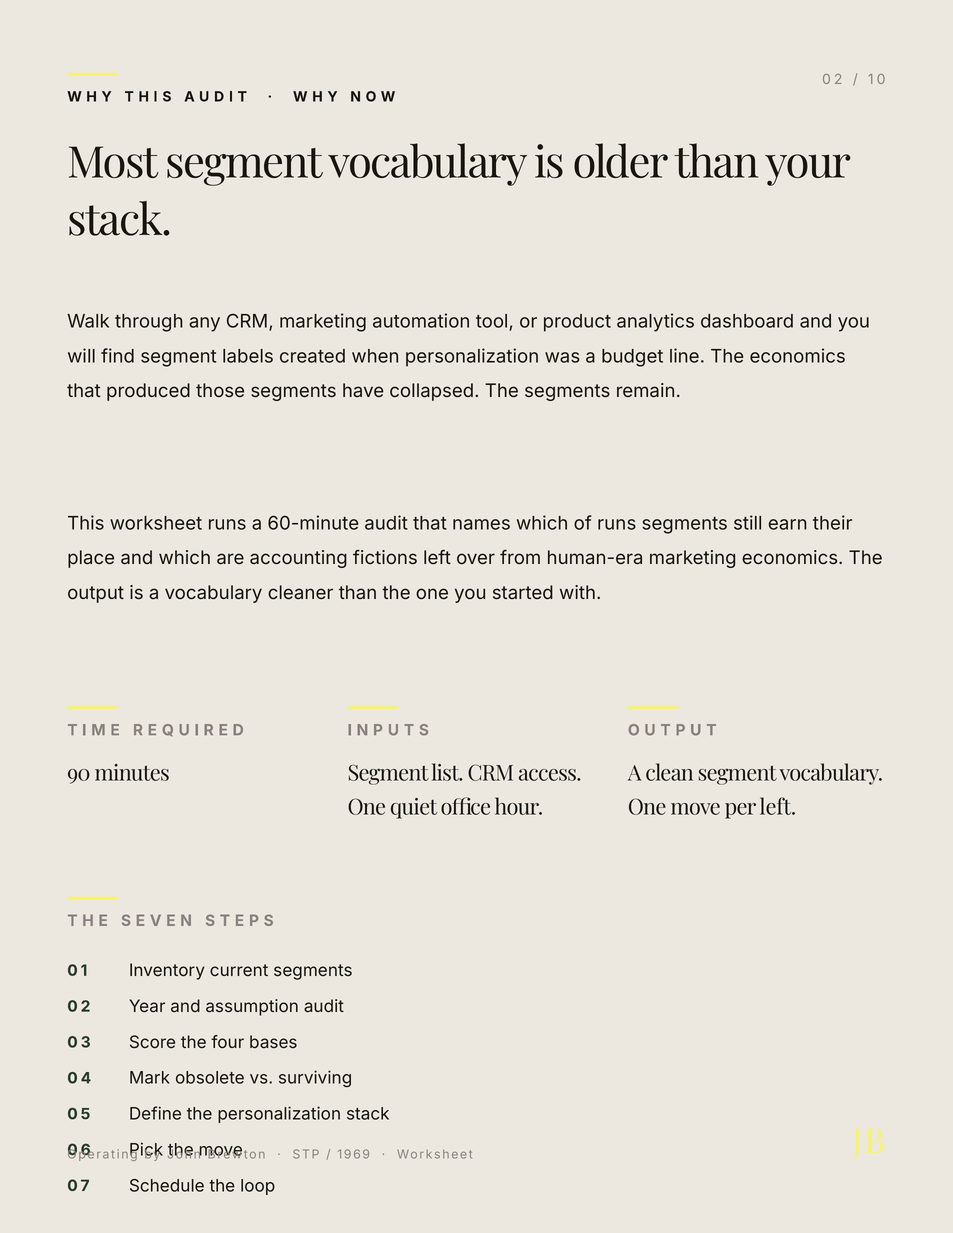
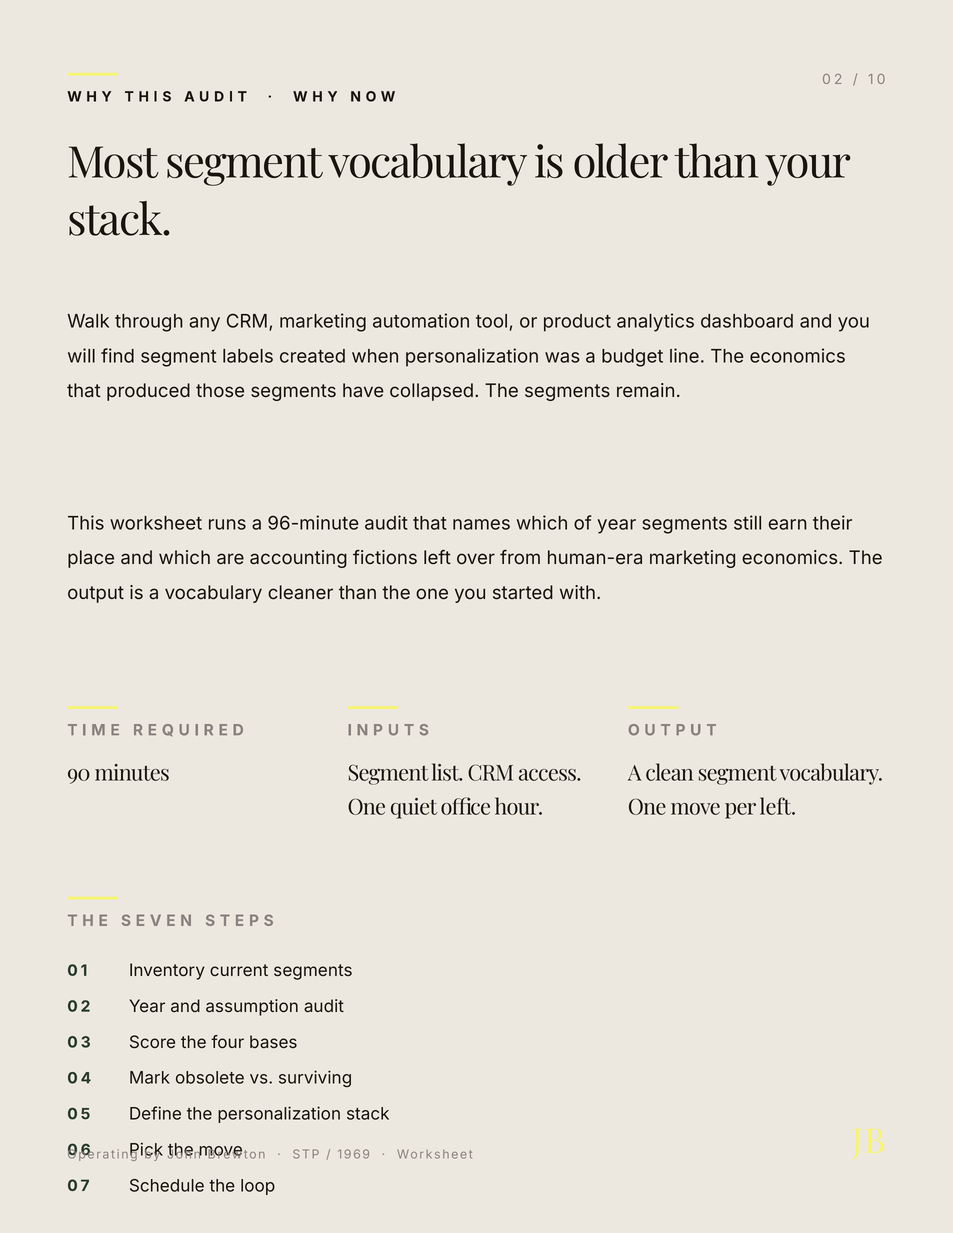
60-minute: 60-minute -> 96-minute
of runs: runs -> year
